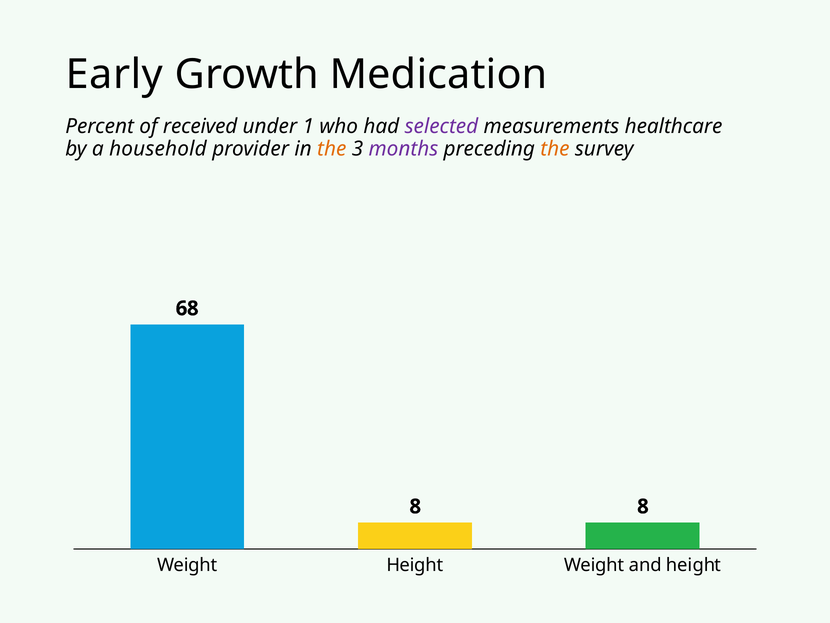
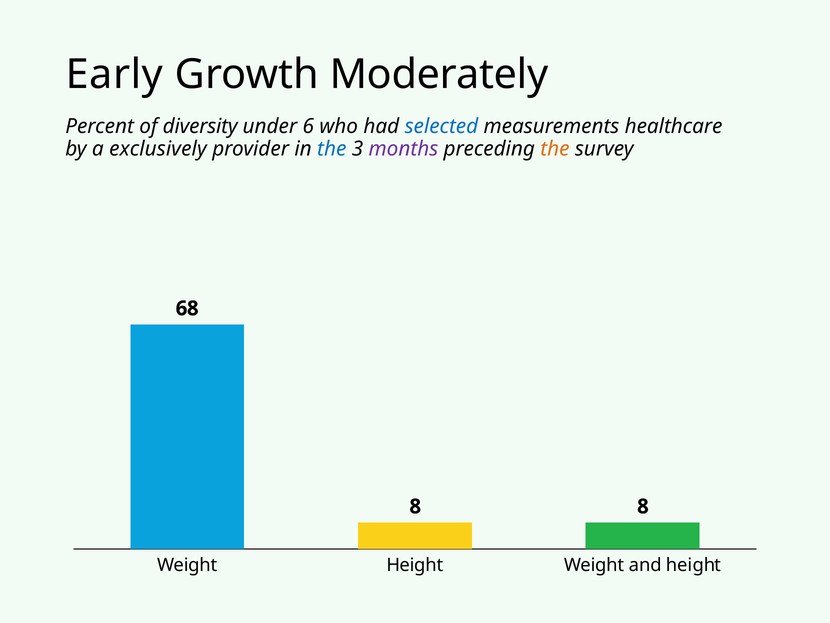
Medication: Medication -> Moderately
received: received -> diversity
1: 1 -> 6
selected colour: purple -> blue
household: household -> exclusively
the at (332, 149) colour: orange -> blue
